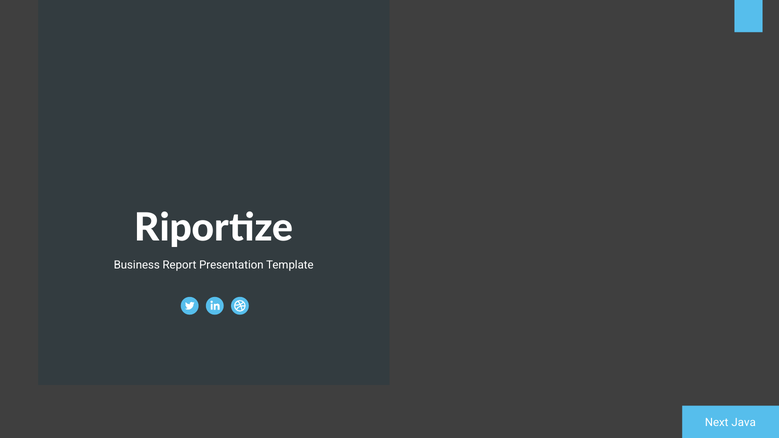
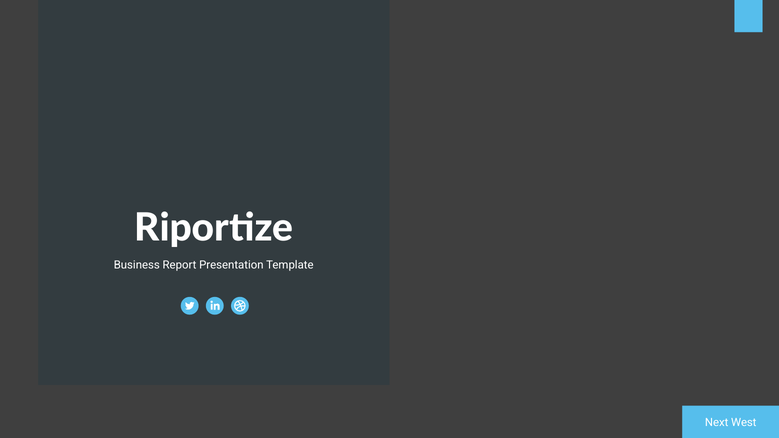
Java: Java -> West
